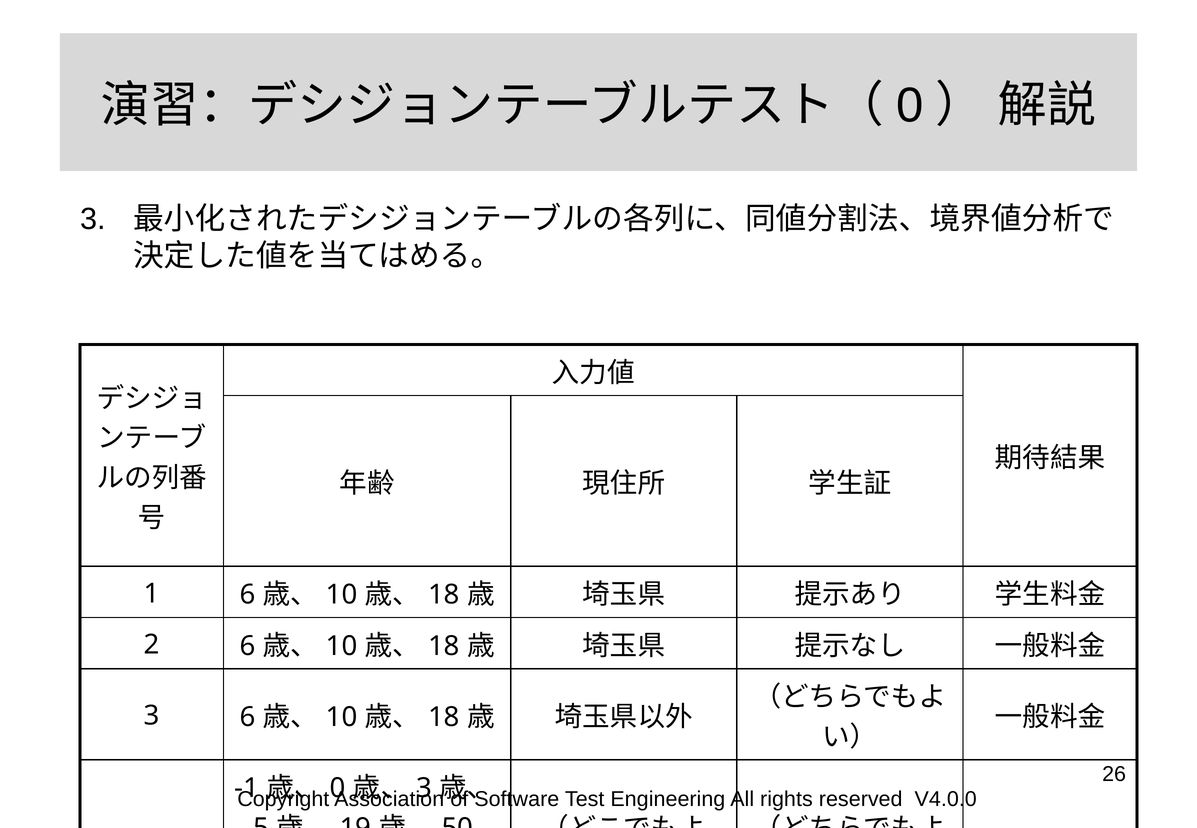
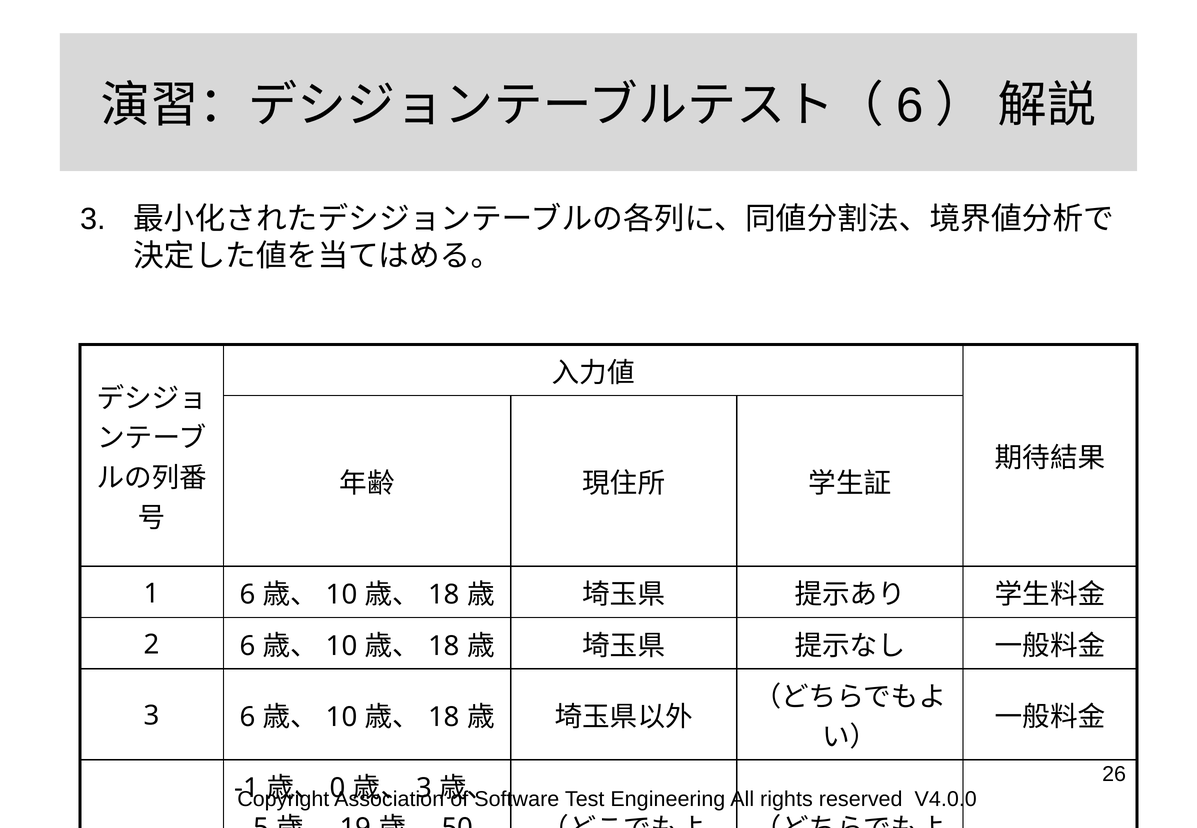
0 at (910, 106): 0 -> 6
